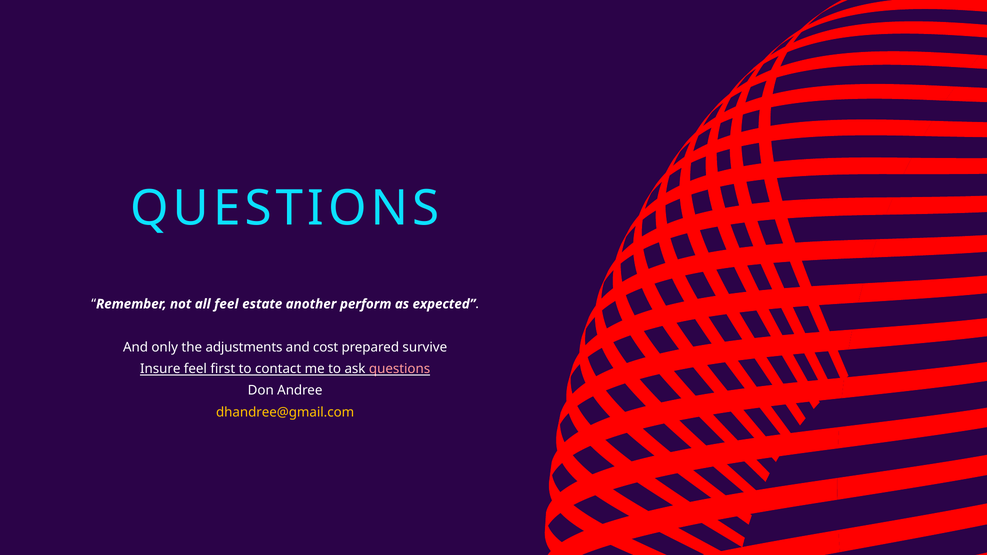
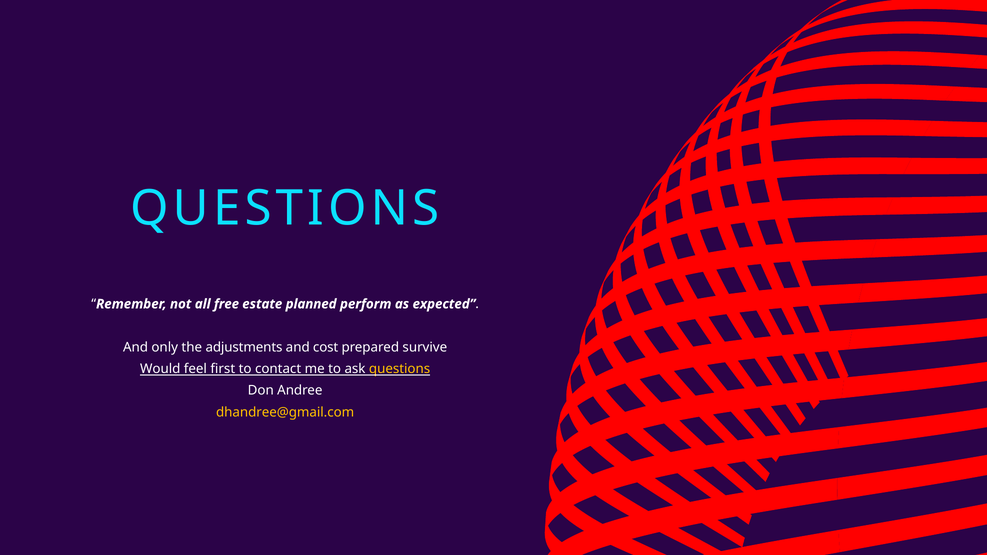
all feel: feel -> free
another: another -> planned
Insure: Insure -> Would
questions at (400, 369) colour: pink -> yellow
